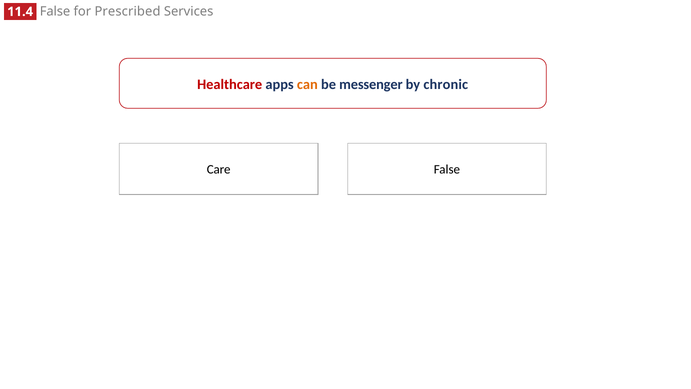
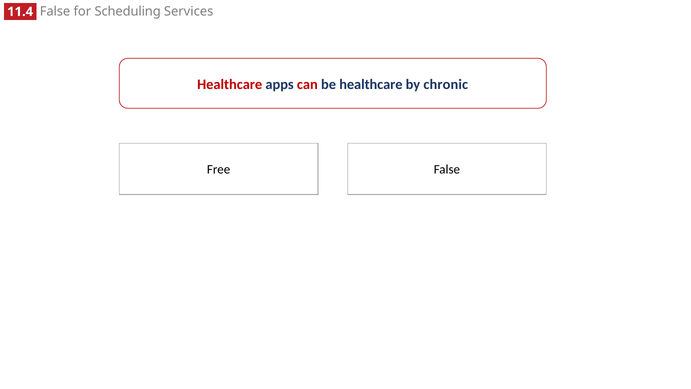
Prescribed: Prescribed -> Scheduling
can colour: orange -> red
be messenger: messenger -> healthcare
Care: Care -> Free
